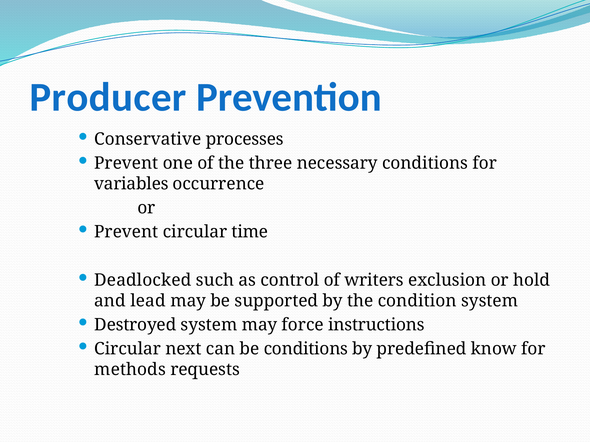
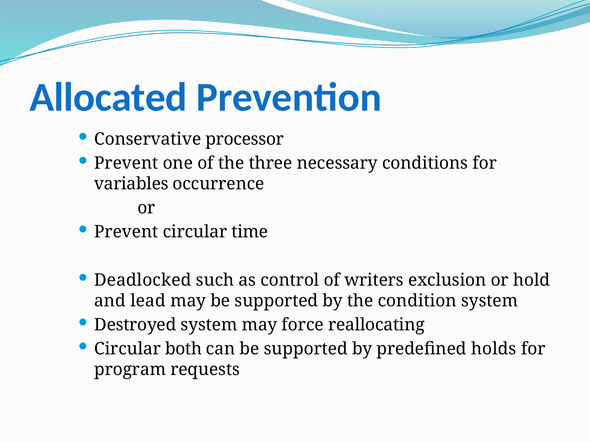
Producer: Producer -> Allocated
processes: processes -> processor
instructions: instructions -> reallocating
next: next -> both
can be conditions: conditions -> supported
know: know -> holds
methods: methods -> program
